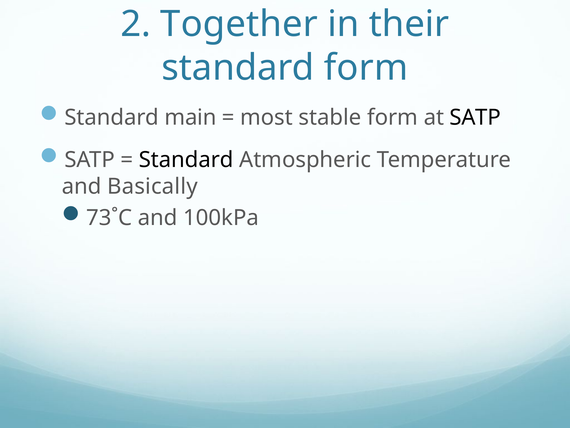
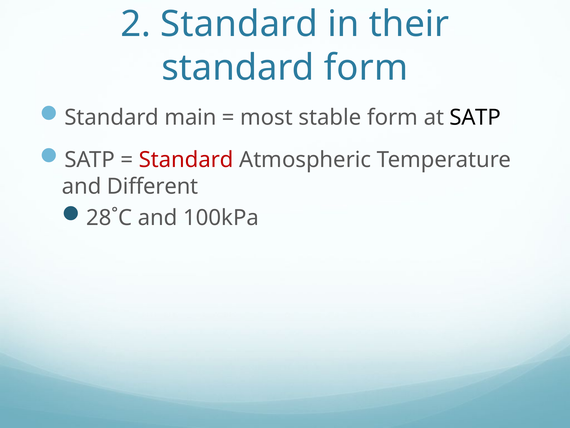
2 Together: Together -> Standard
Standard at (186, 160) colour: black -> red
Basically: Basically -> Different
73˚C: 73˚C -> 28˚C
